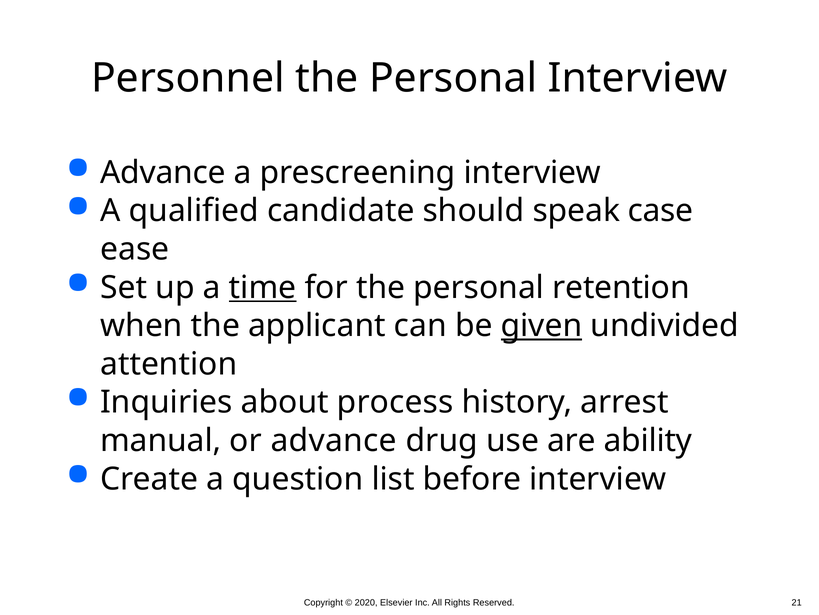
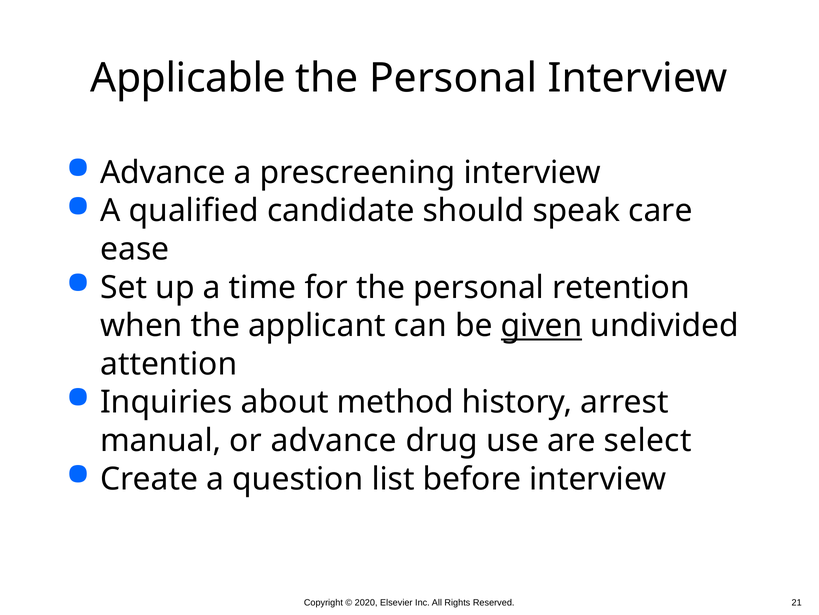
Personnel: Personnel -> Applicable
case: case -> care
time underline: present -> none
process: process -> method
ability: ability -> select
